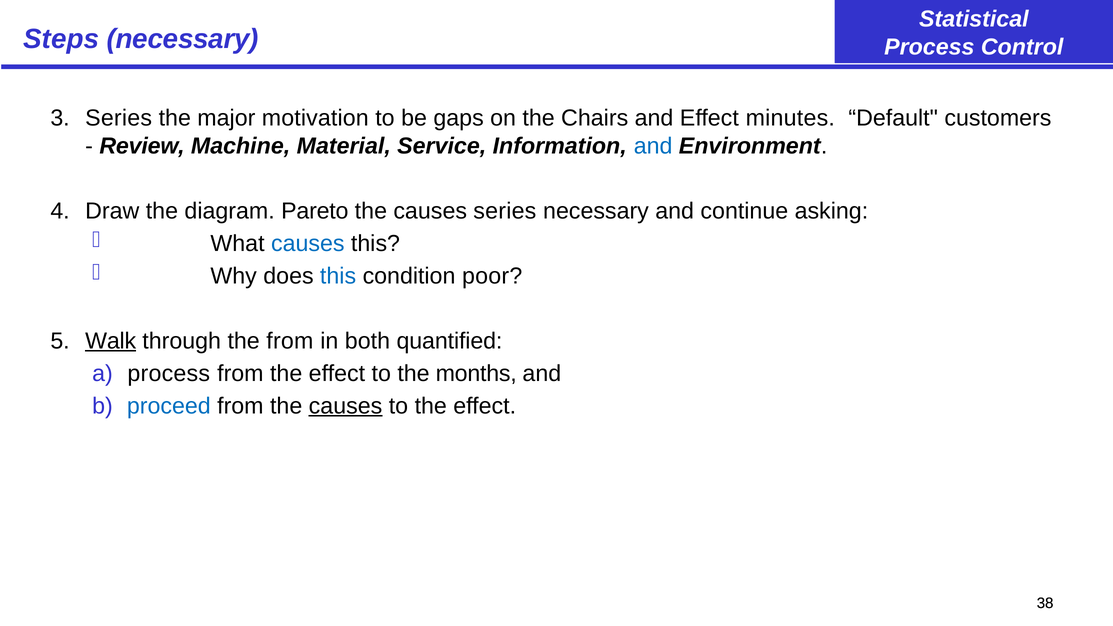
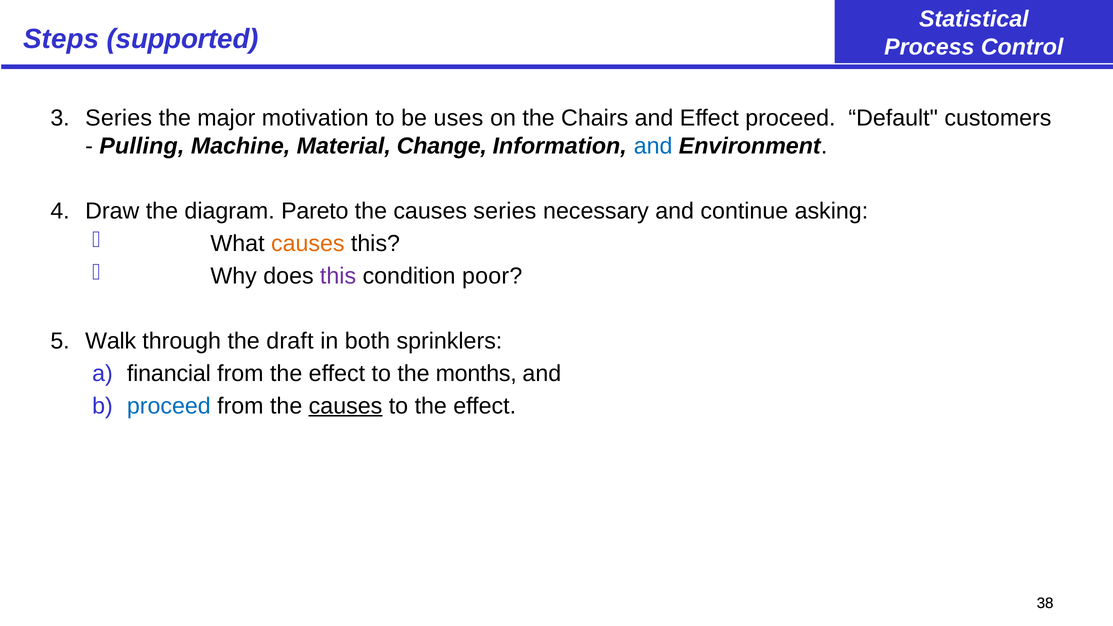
Steps necessary: necessary -> supported
gaps: gaps -> uses
Effect minutes: minutes -> proceed
Review: Review -> Pulling
Service: Service -> Change
causes at (308, 243) colour: blue -> orange
this at (338, 276) colour: blue -> purple
Walk underline: present -> none
the from: from -> draft
quantified: quantified -> sprinklers
process at (169, 373): process -> financial
